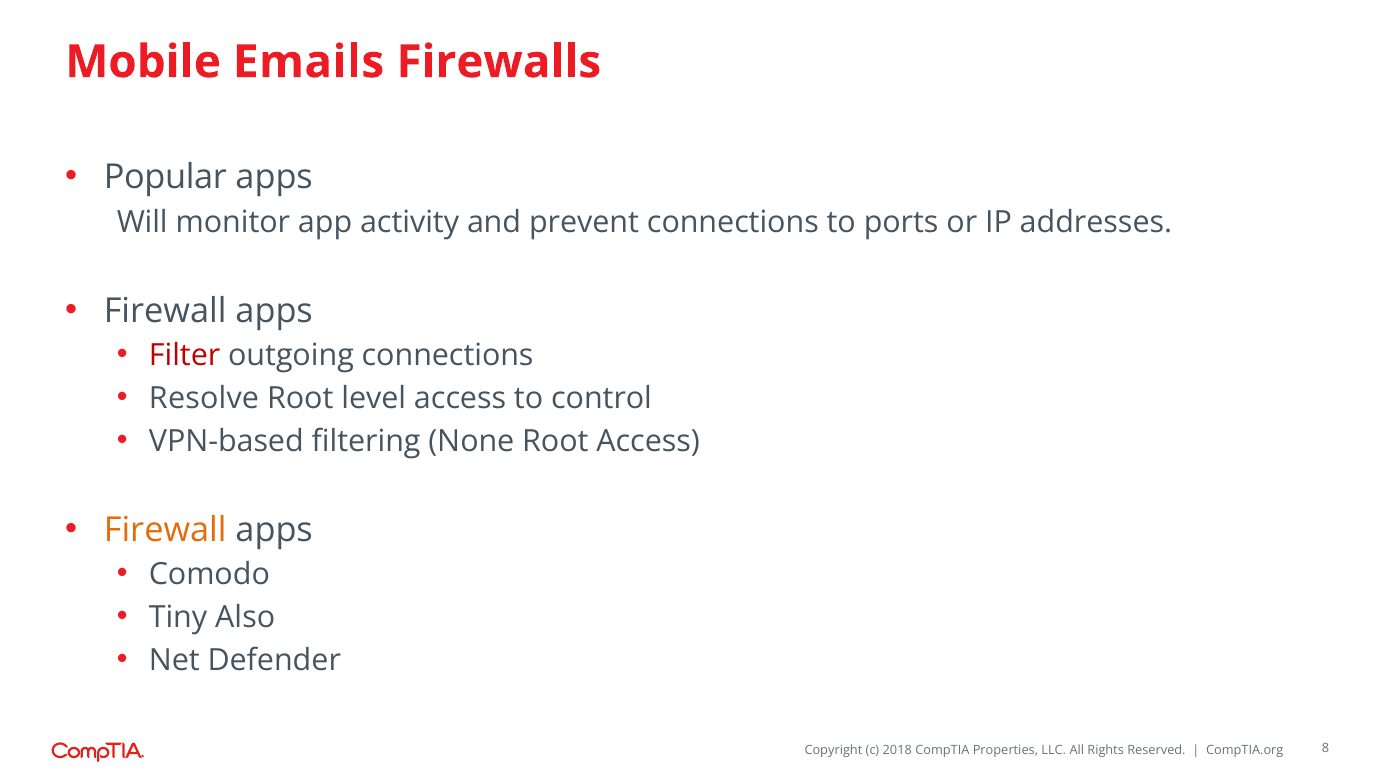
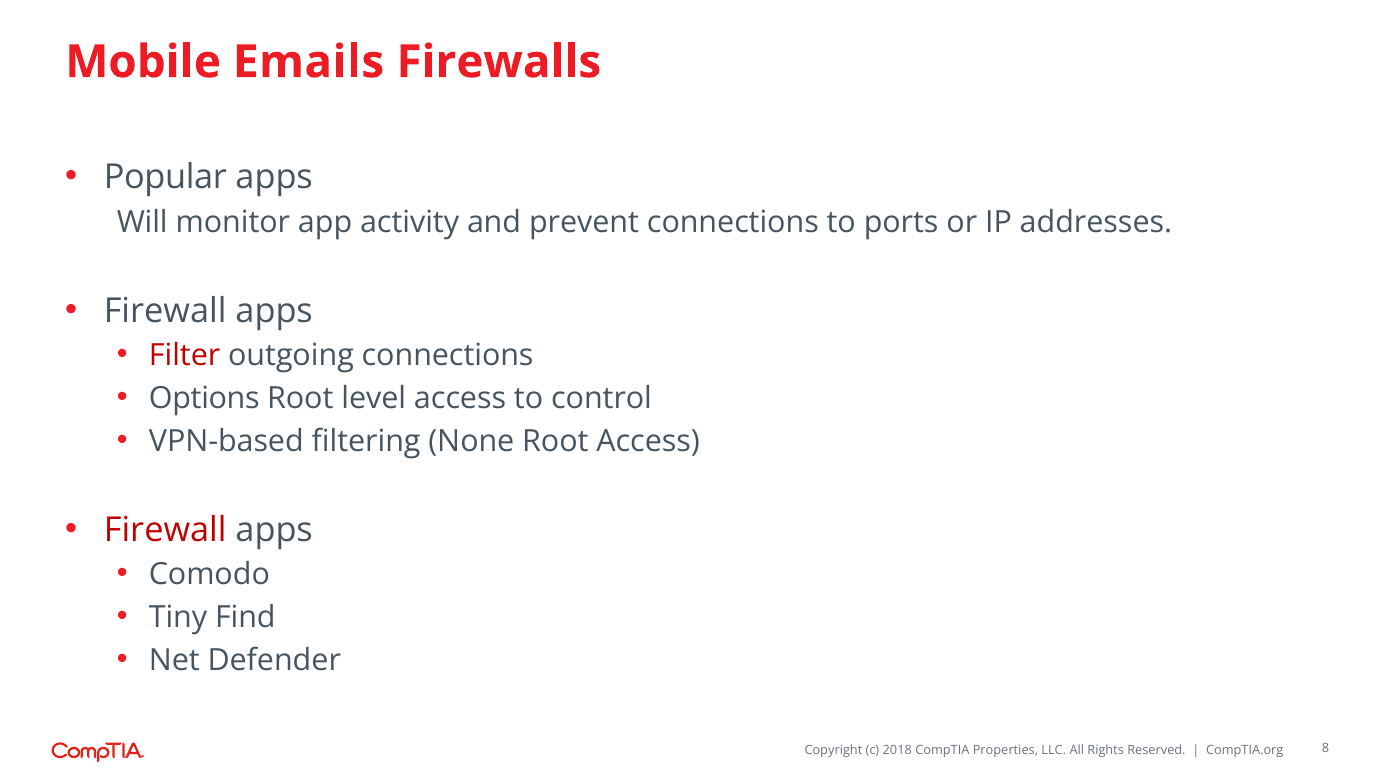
Resolve: Resolve -> Options
Firewall at (165, 530) colour: orange -> red
Also: Also -> Find
